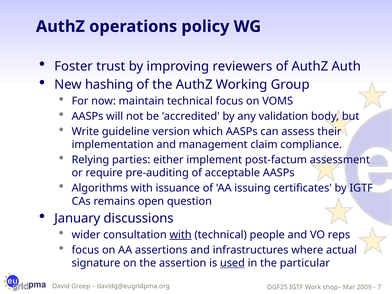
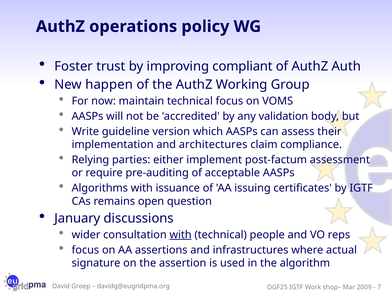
reviewers: reviewers -> compliant
hashing: hashing -> happen
management: management -> architectures
used underline: present -> none
particular: particular -> algorithm
